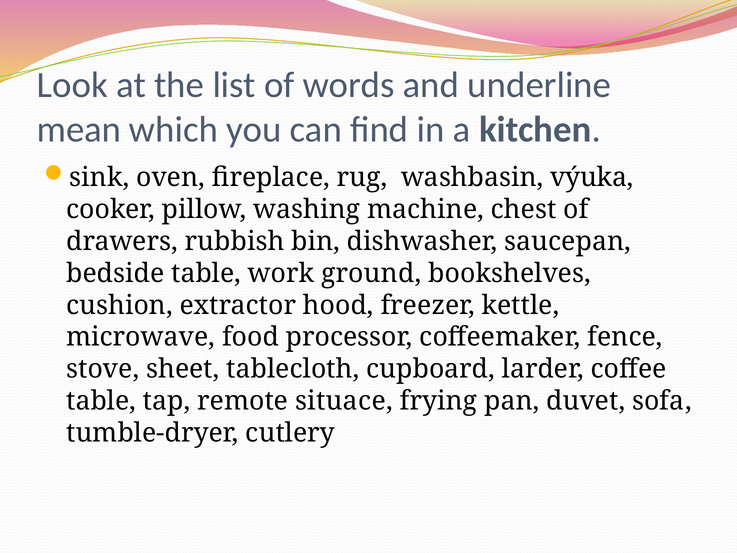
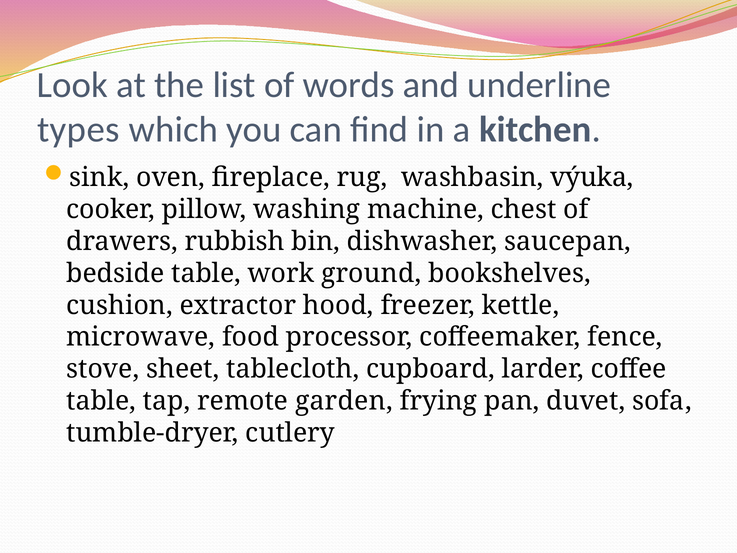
mean: mean -> types
situace: situace -> garden
